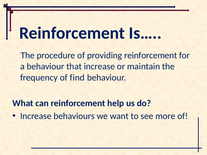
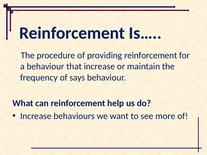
find: find -> says
